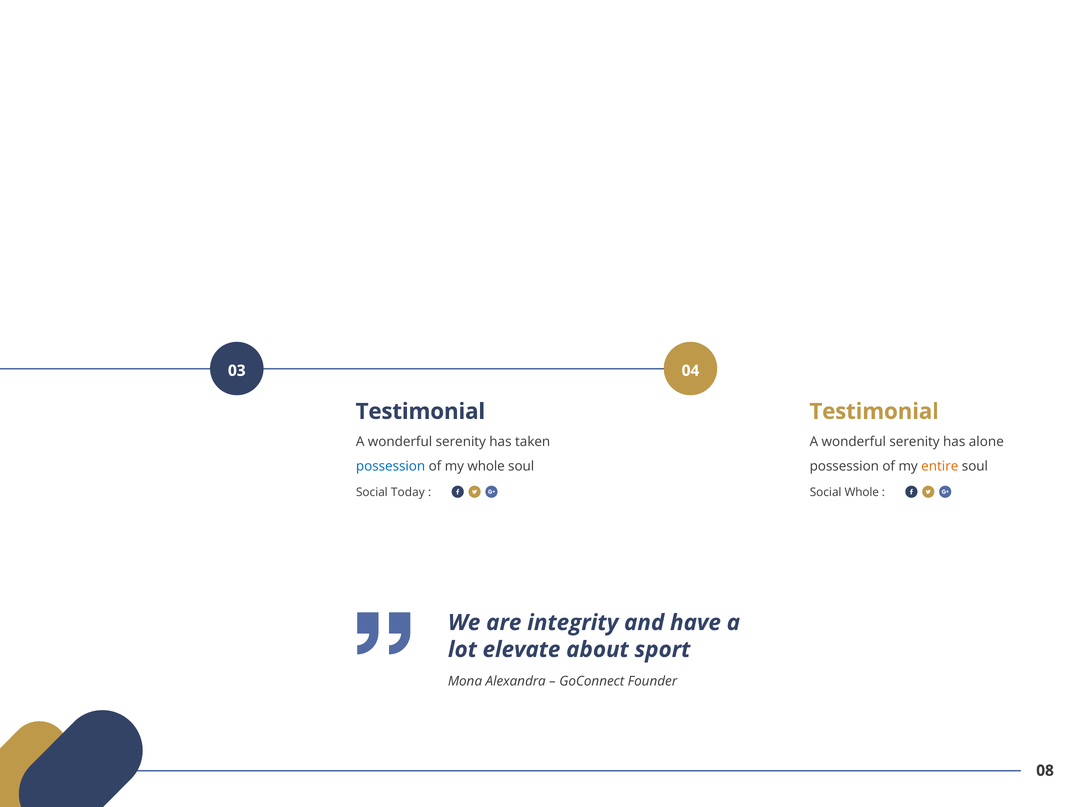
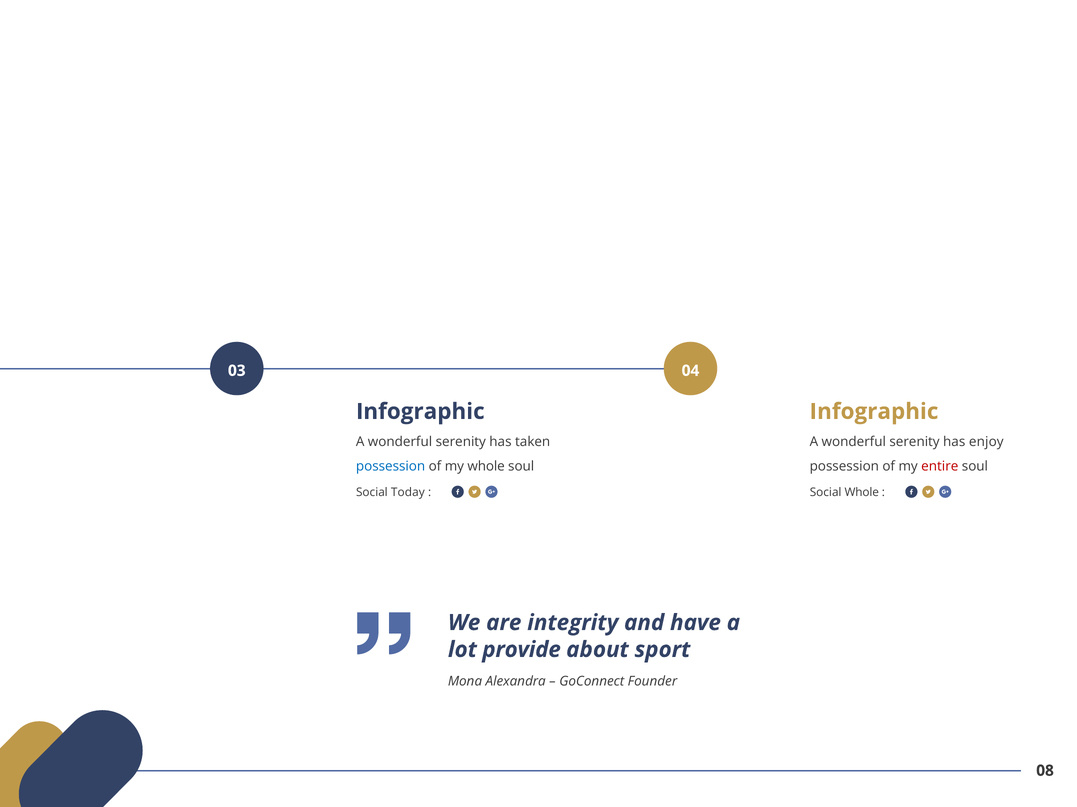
Testimonial at (420, 412): Testimonial -> Infographic
Testimonial at (874, 412): Testimonial -> Infographic
alone: alone -> enjoy
entire colour: orange -> red
elevate: elevate -> provide
